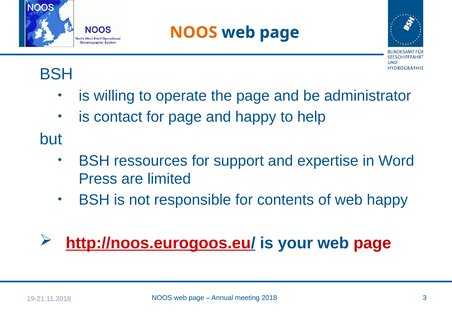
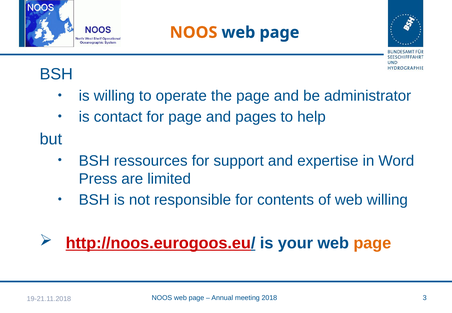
and happy: happy -> pages
web happy: happy -> willing
page at (372, 243) colour: red -> orange
